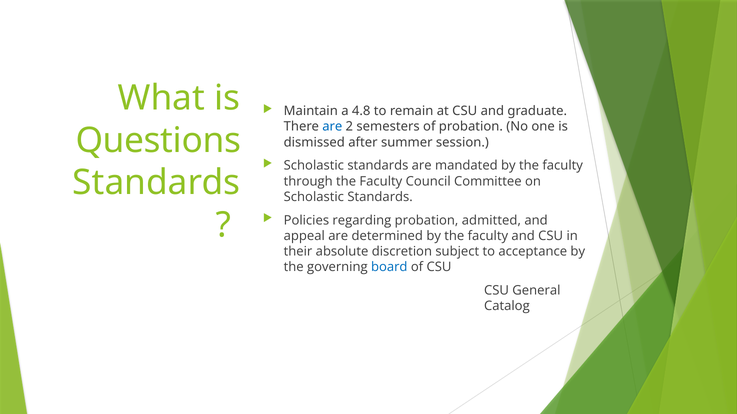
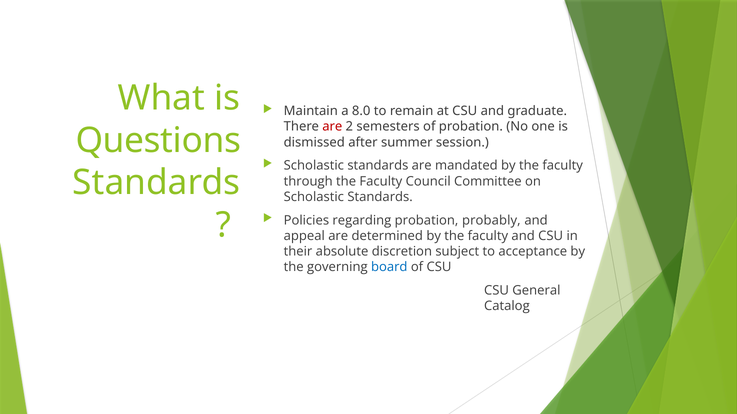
4.8: 4.8 -> 8.0
are at (332, 127) colour: blue -> red
admitted: admitted -> probably
